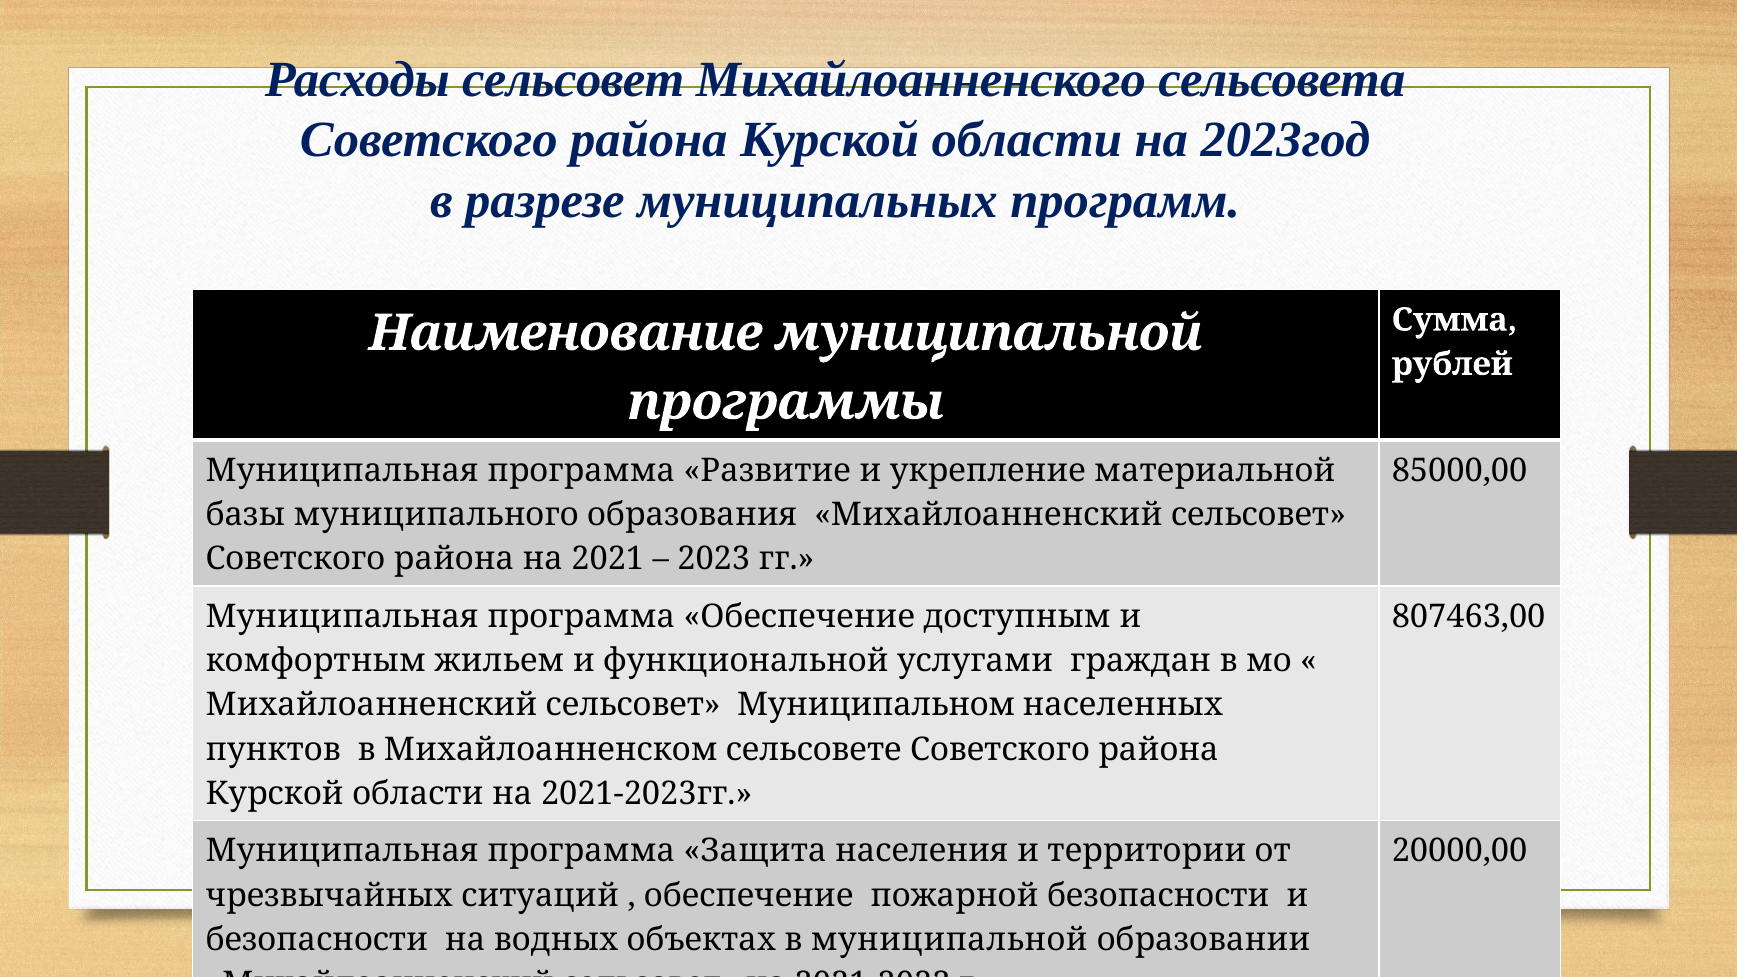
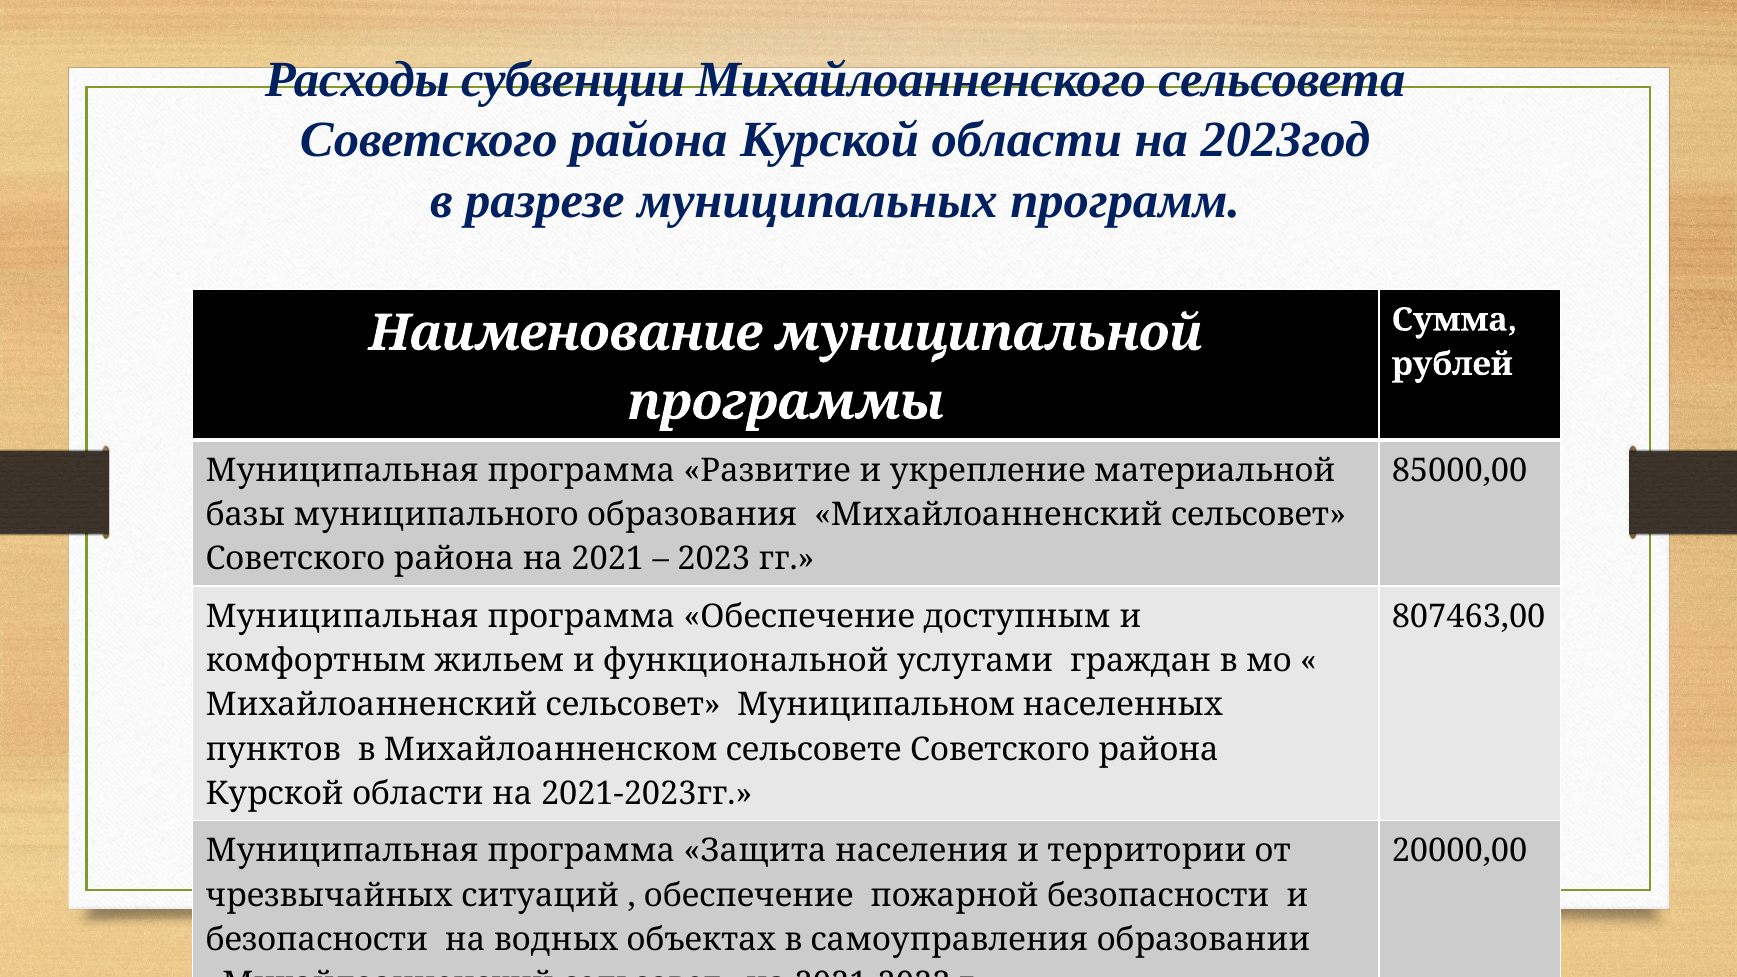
Расходы сельсовет: сельсовет -> субвенции
в муниципальной: муниципальной -> самоуправления
